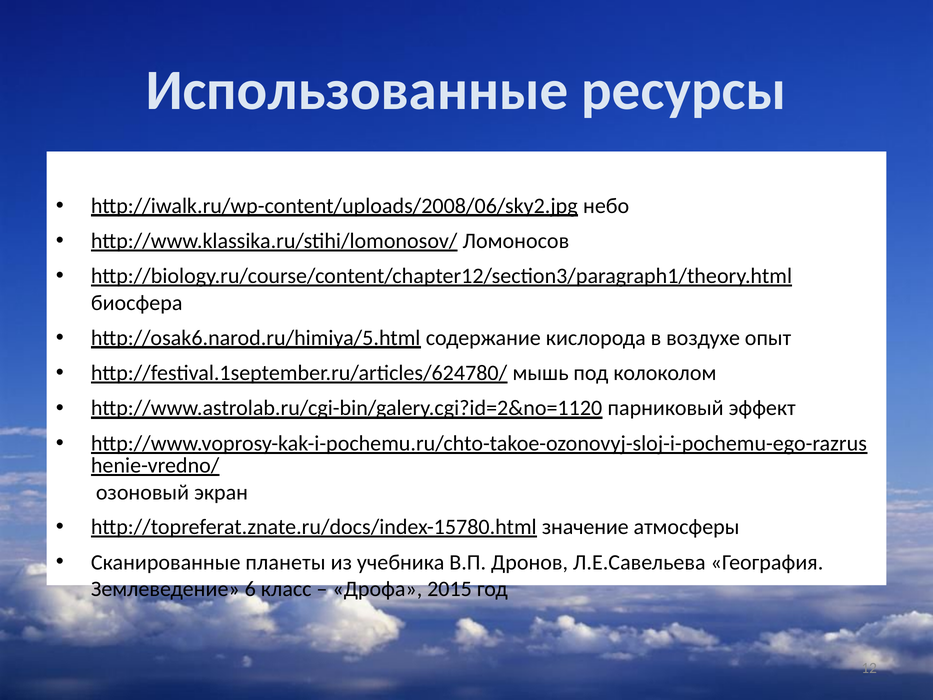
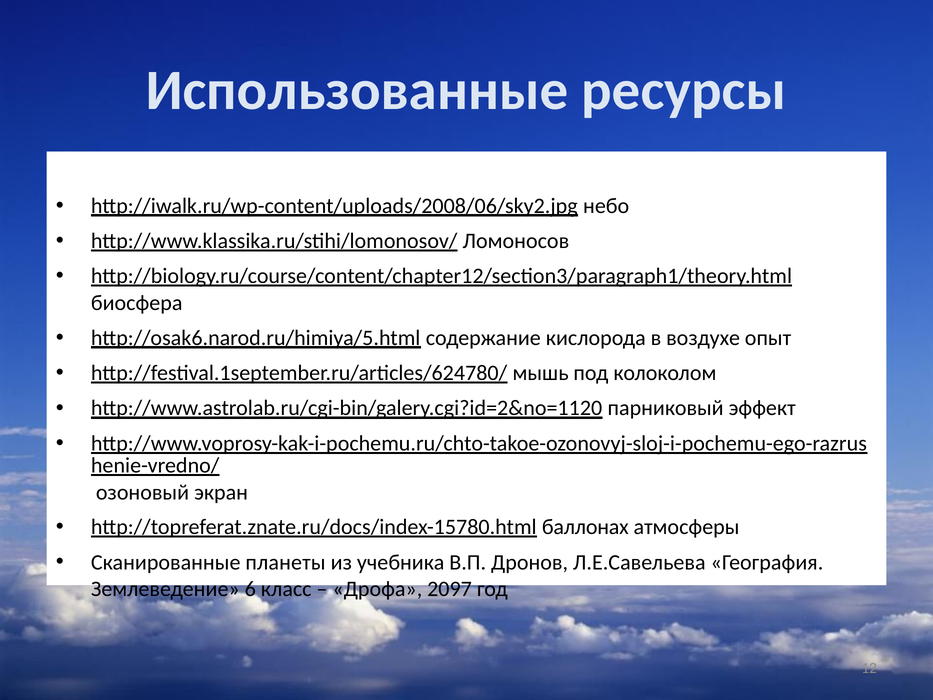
значение: значение -> баллонах
2015: 2015 -> 2097
